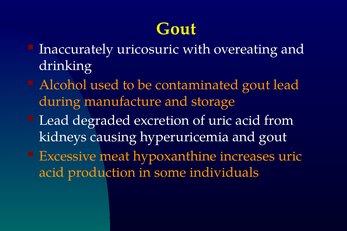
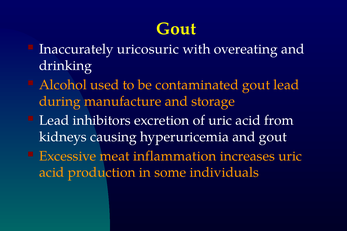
degraded: degraded -> inhibitors
hypoxanthine: hypoxanthine -> inflammation
